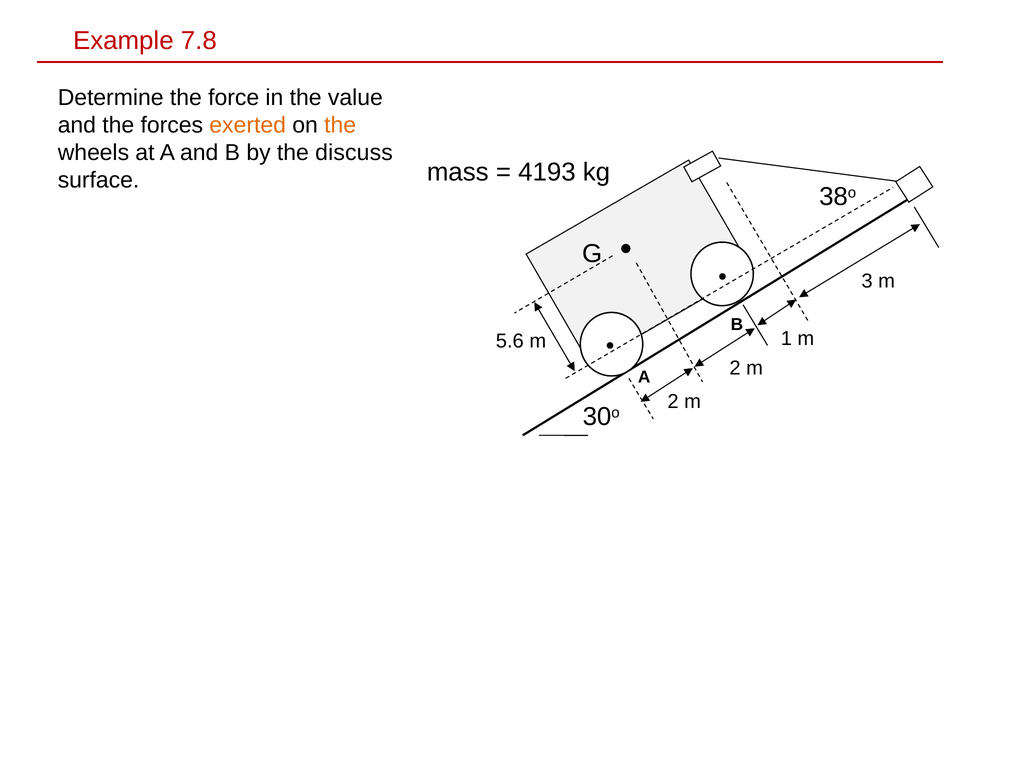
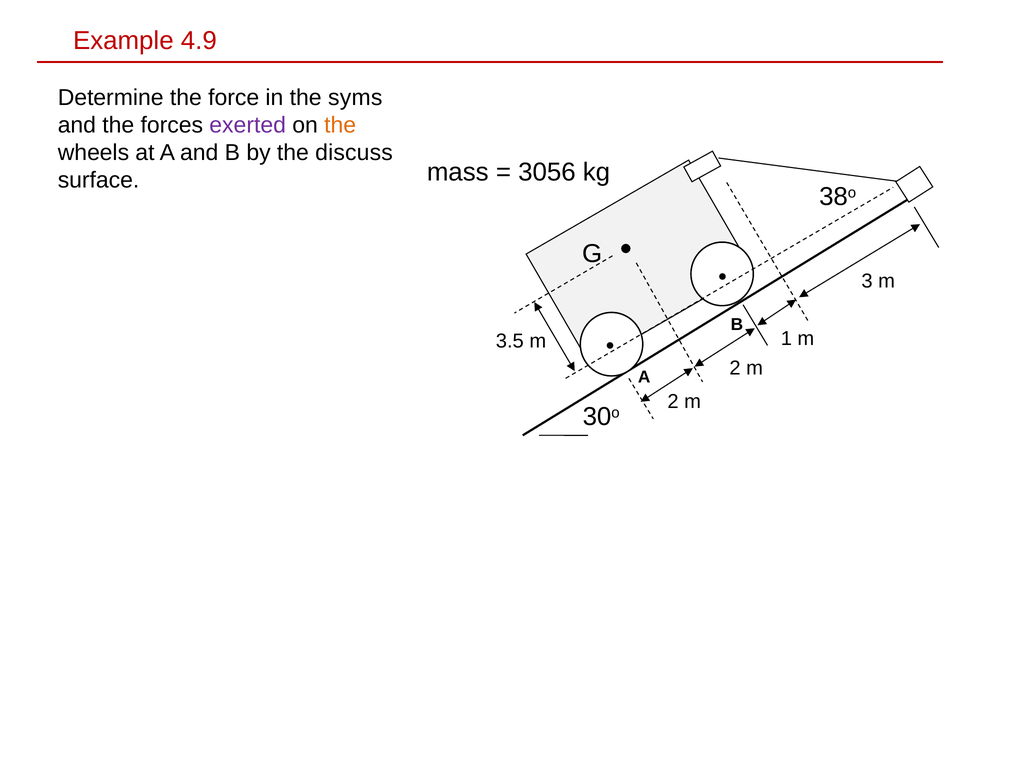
7.8: 7.8 -> 4.9
value: value -> syms
exerted colour: orange -> purple
4193: 4193 -> 3056
5.6: 5.6 -> 3.5
